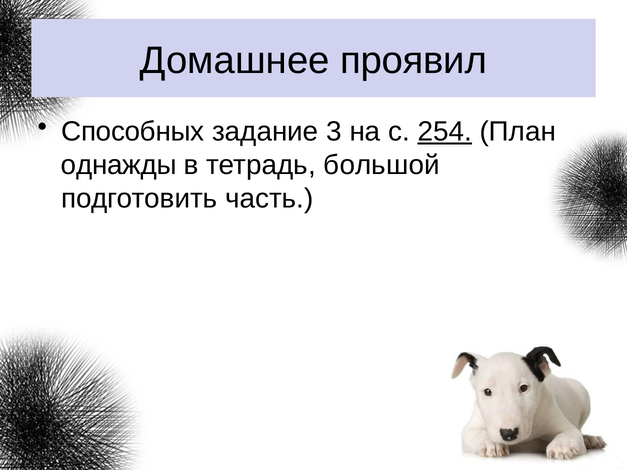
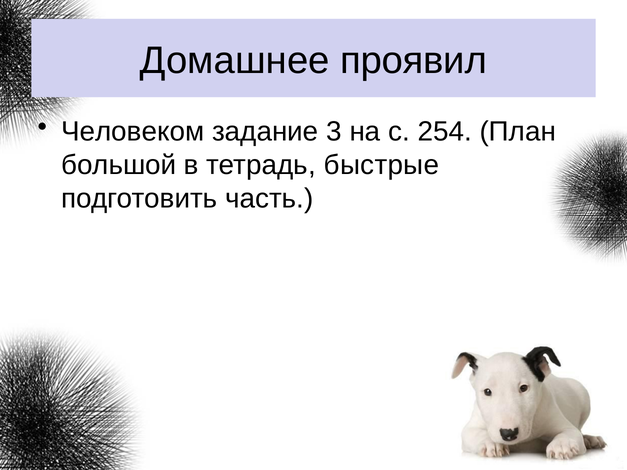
Способных: Способных -> Человеком
254 underline: present -> none
однажды: однажды -> большой
большой: большой -> быстрые
